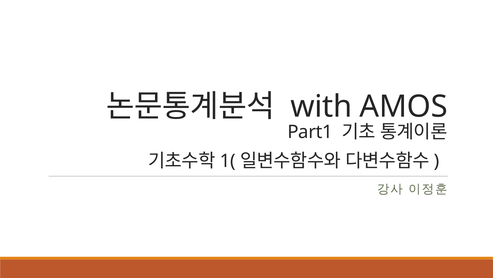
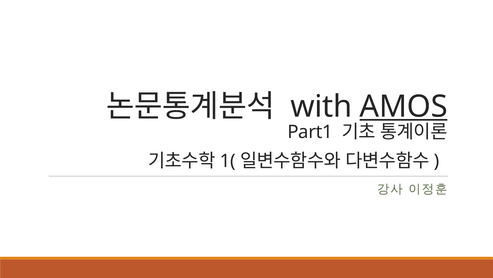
AMOS underline: none -> present
